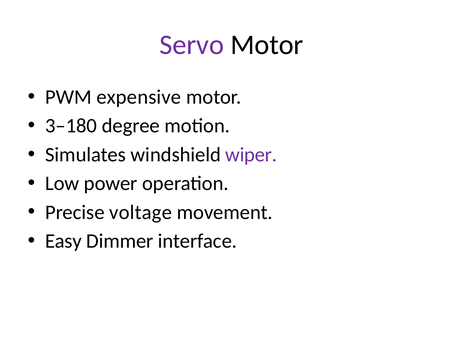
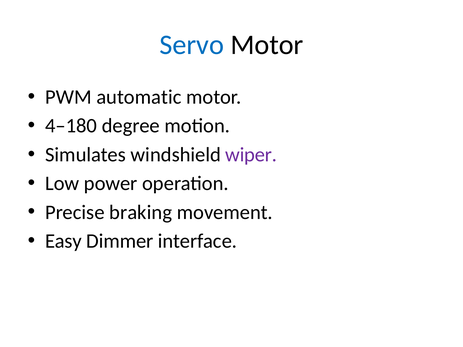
Servo colour: purple -> blue
expensive: expensive -> automatic
3–180: 3–180 -> 4–180
voltage: voltage -> braking
